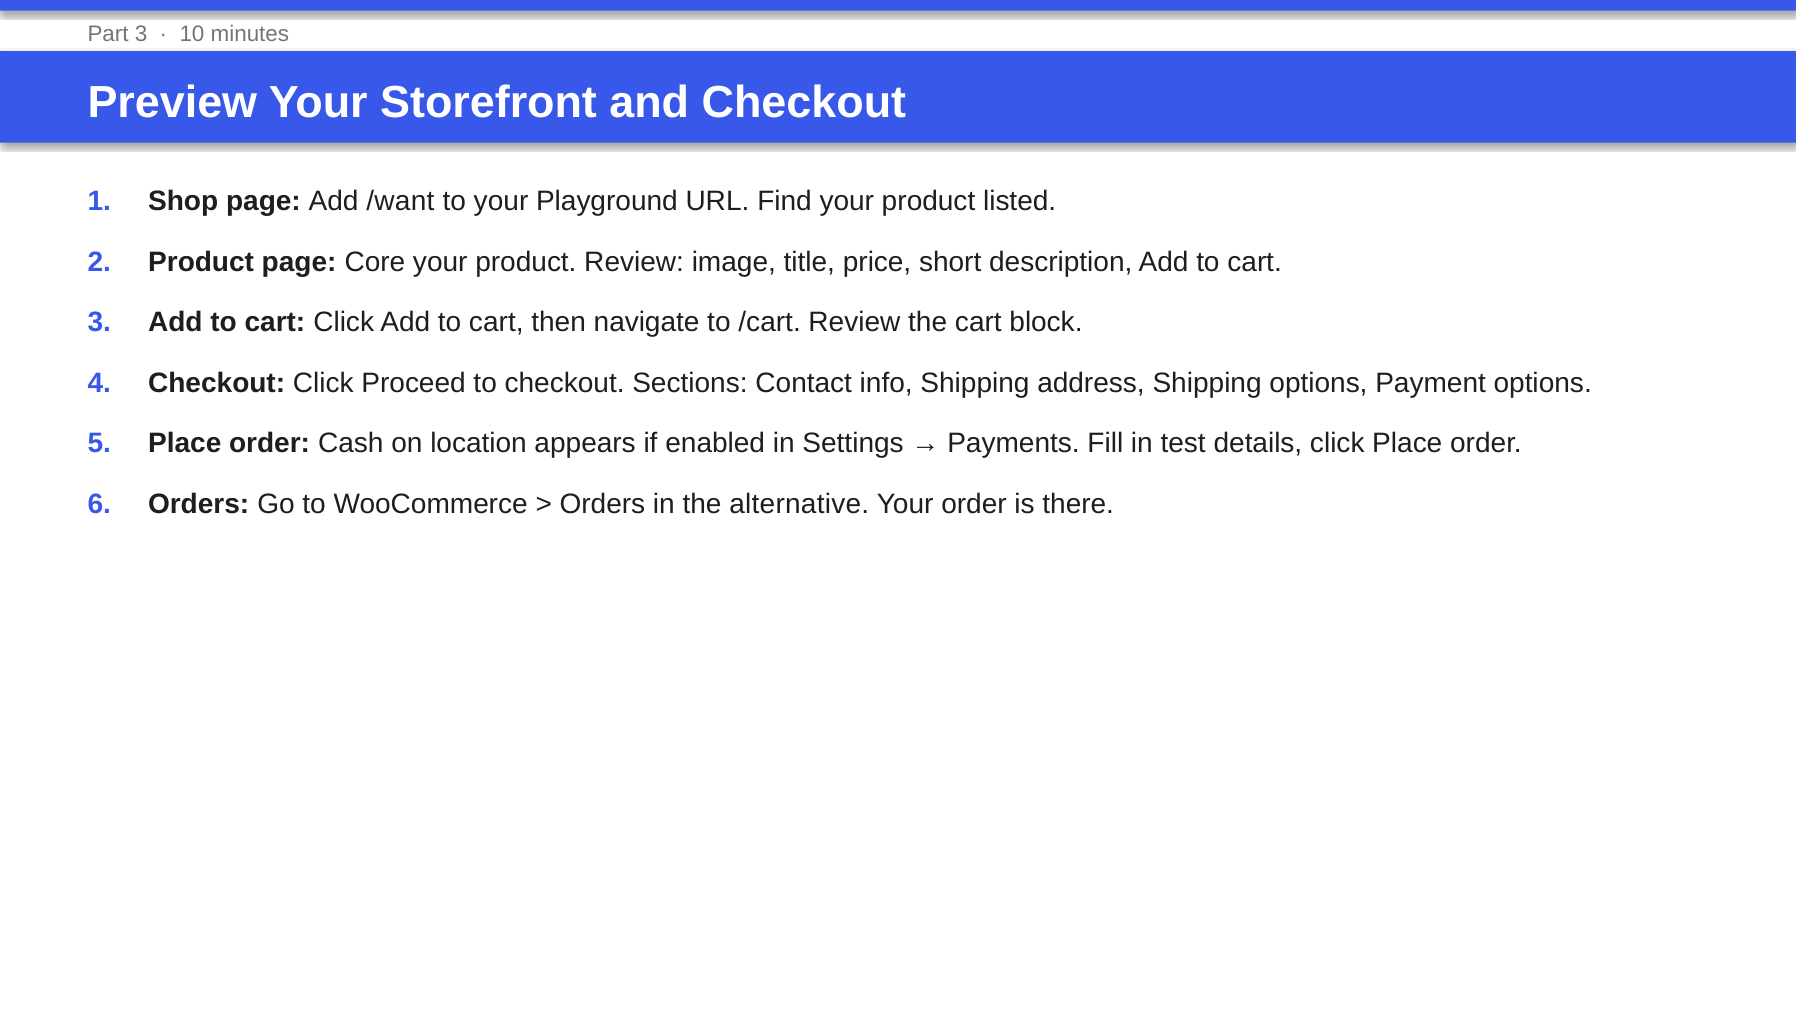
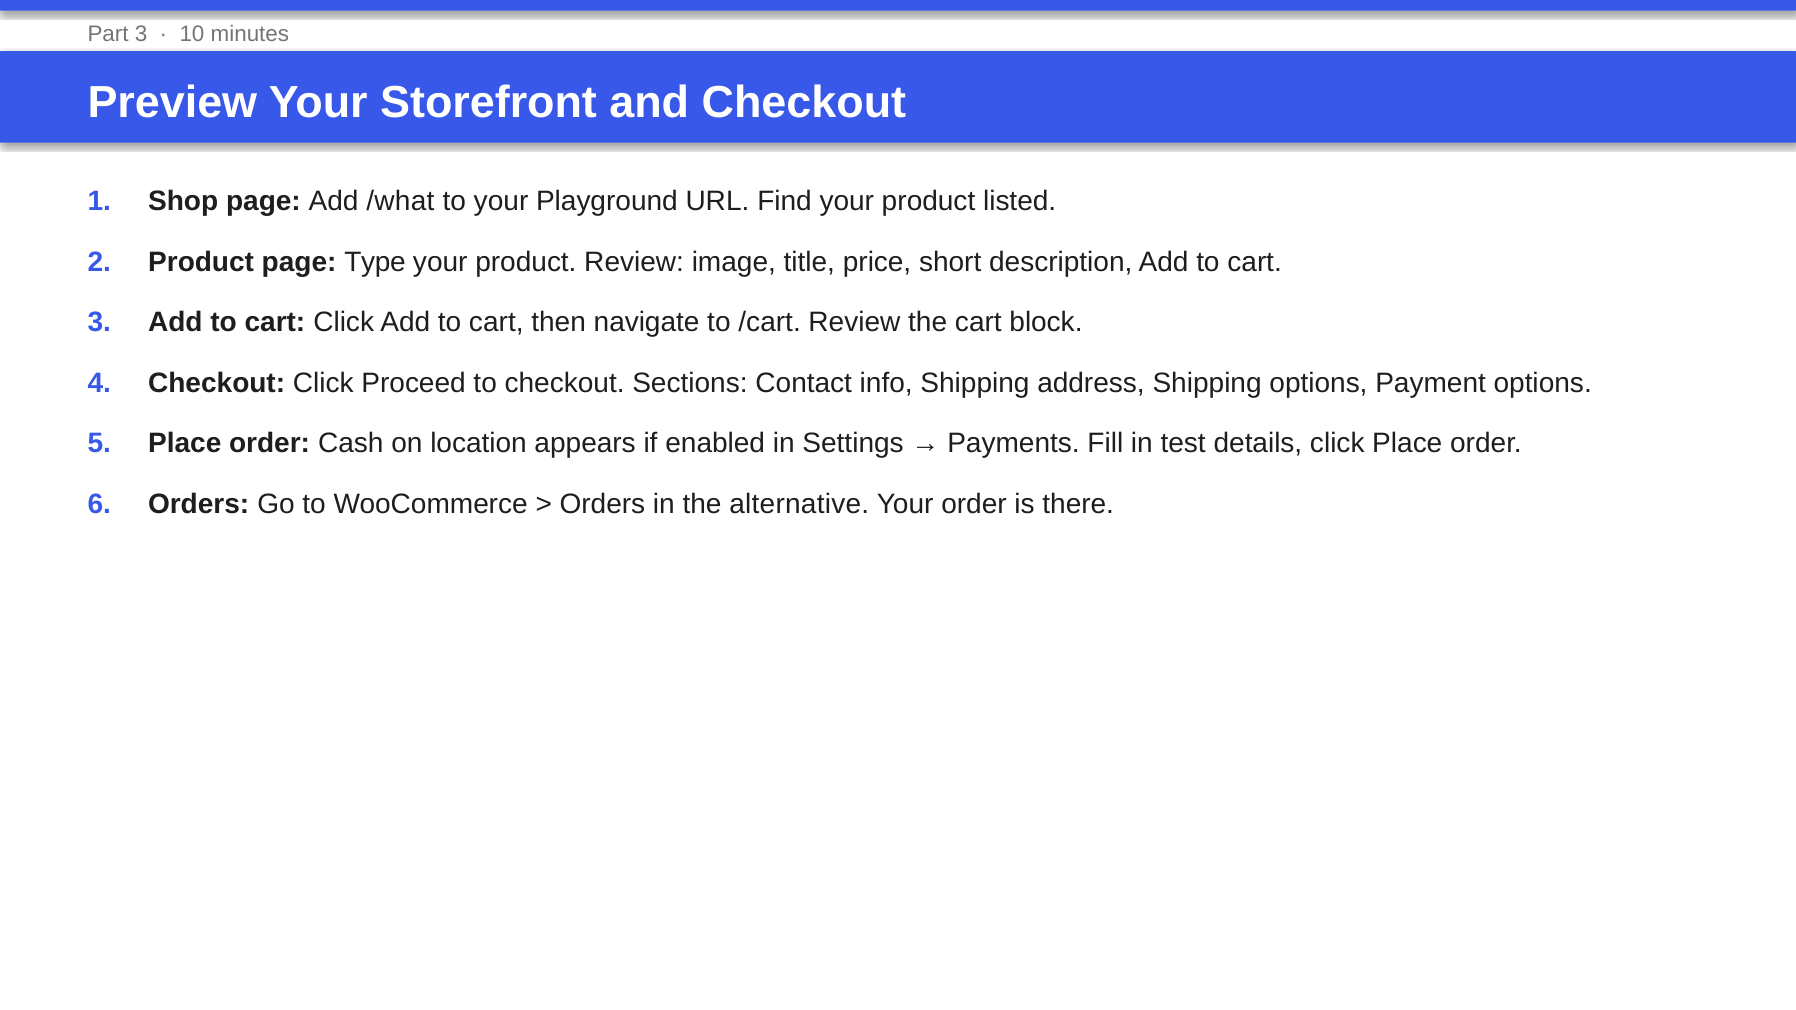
/want: /want -> /what
Core: Core -> Type
